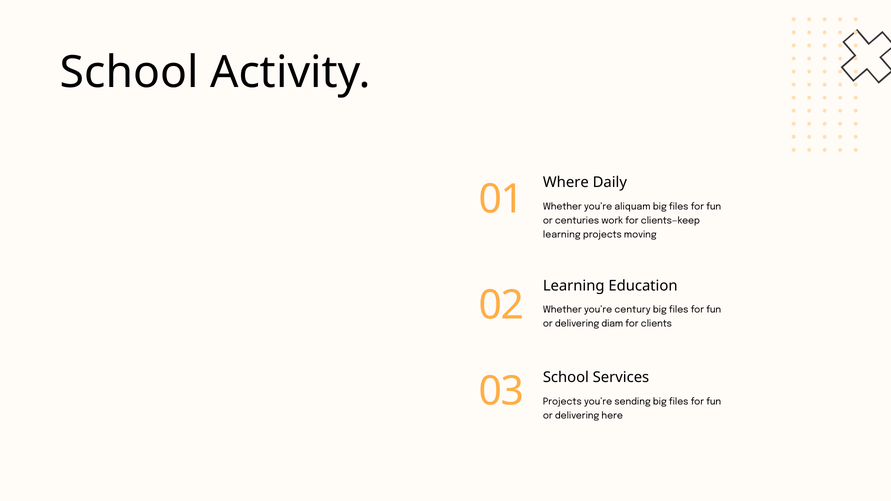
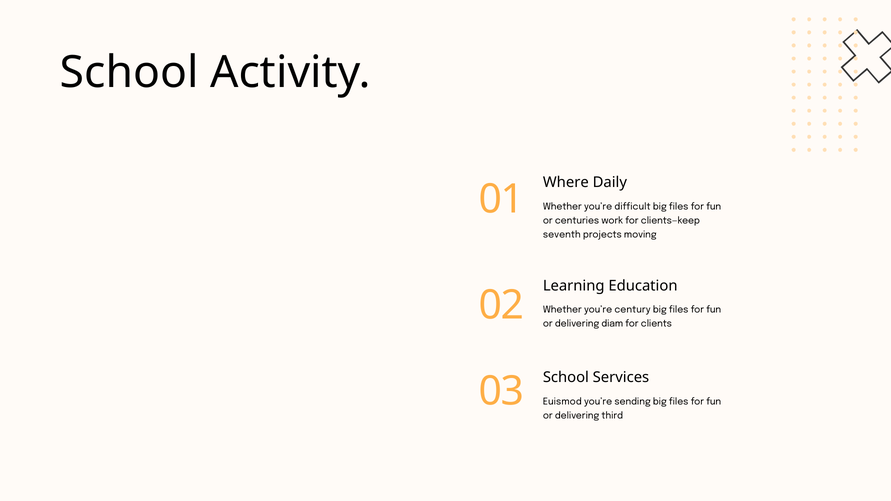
aliquam: aliquam -> difficult
learning at (562, 235): learning -> seventh
Projects at (562, 402): Projects -> Euismod
here: here -> third
